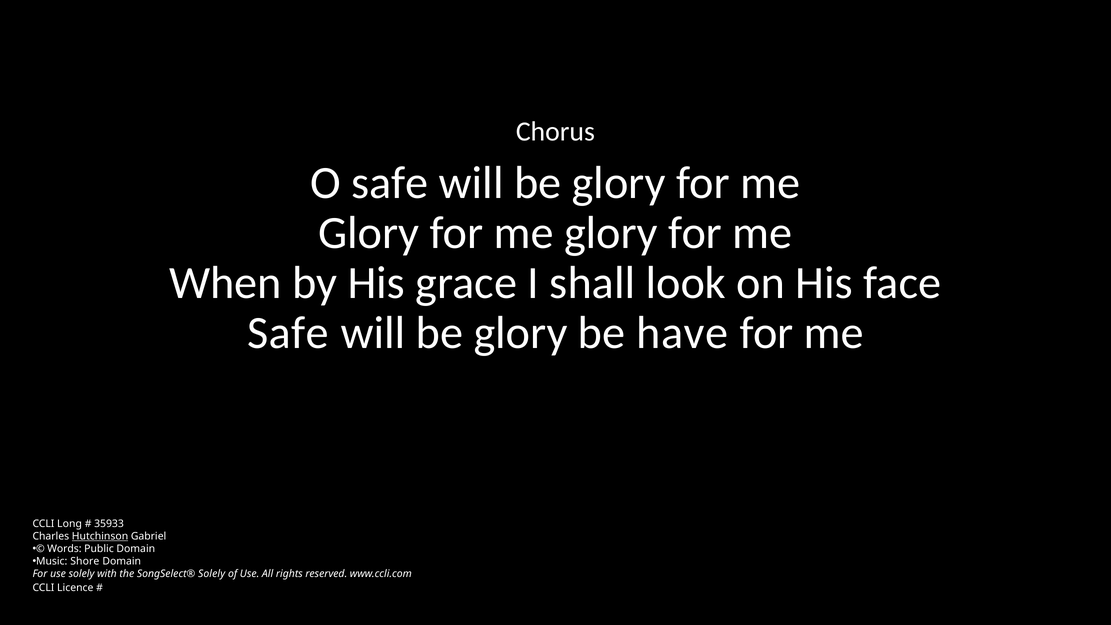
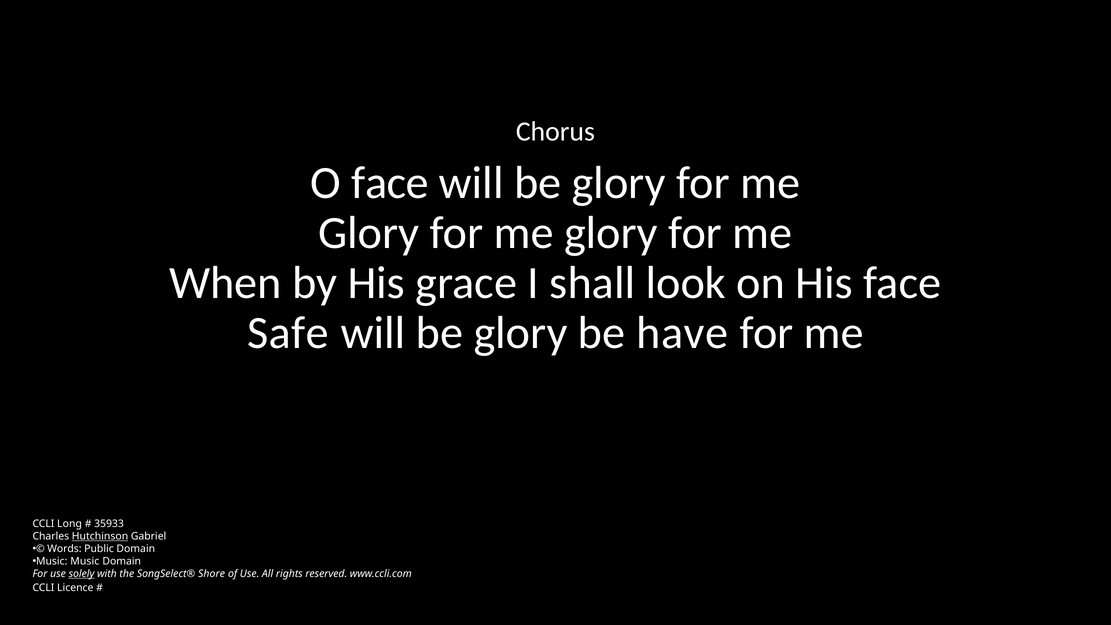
O safe: safe -> face
Music Shore: Shore -> Music
solely at (82, 574) underline: none -> present
SongSelect® Solely: Solely -> Shore
